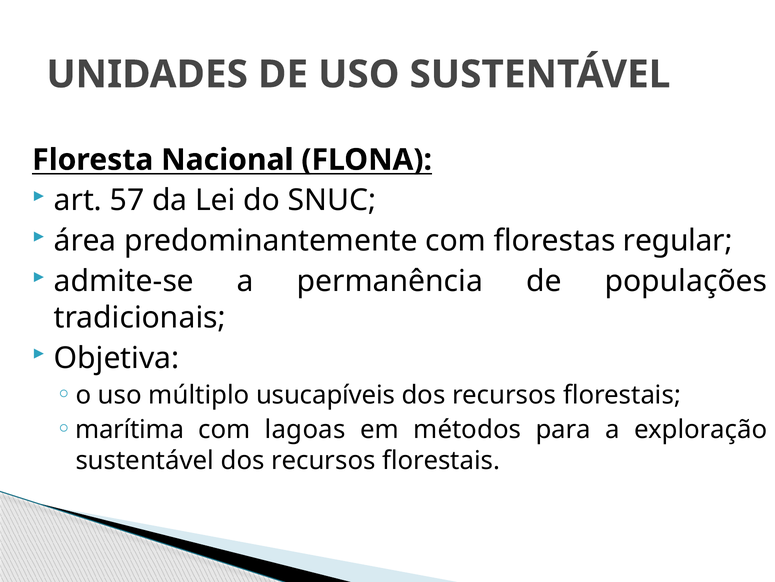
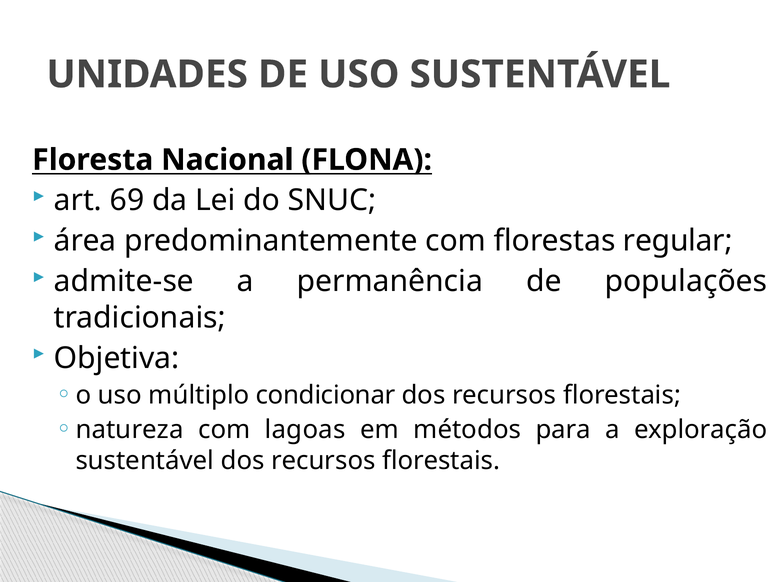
57: 57 -> 69
usucapíveis: usucapíveis -> condicionar
marítima: marítima -> natureza
